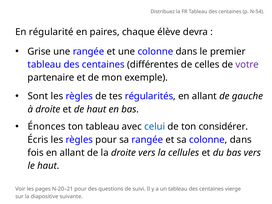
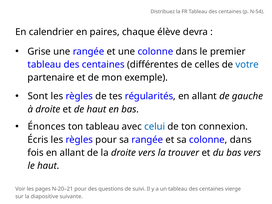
régularité: régularité -> calendrier
votre colour: purple -> blue
considérer: considérer -> connexion
cellules: cellules -> trouver
